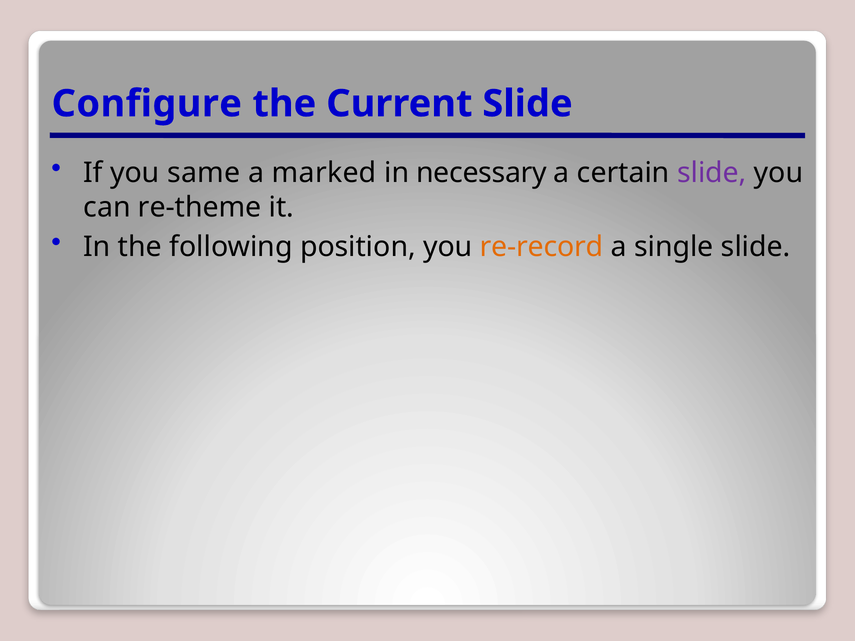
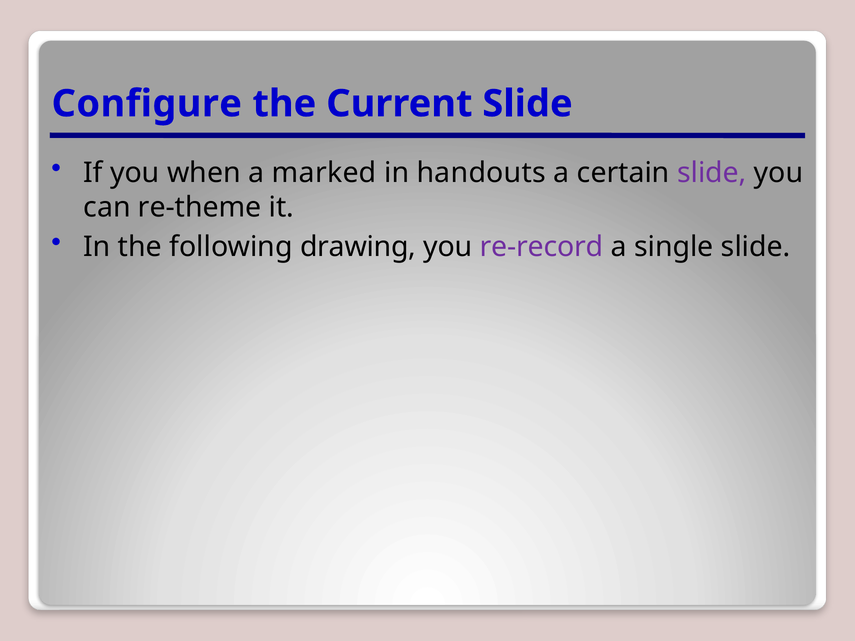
same: same -> when
necessary: necessary -> handouts
position: position -> drawing
re-record colour: orange -> purple
